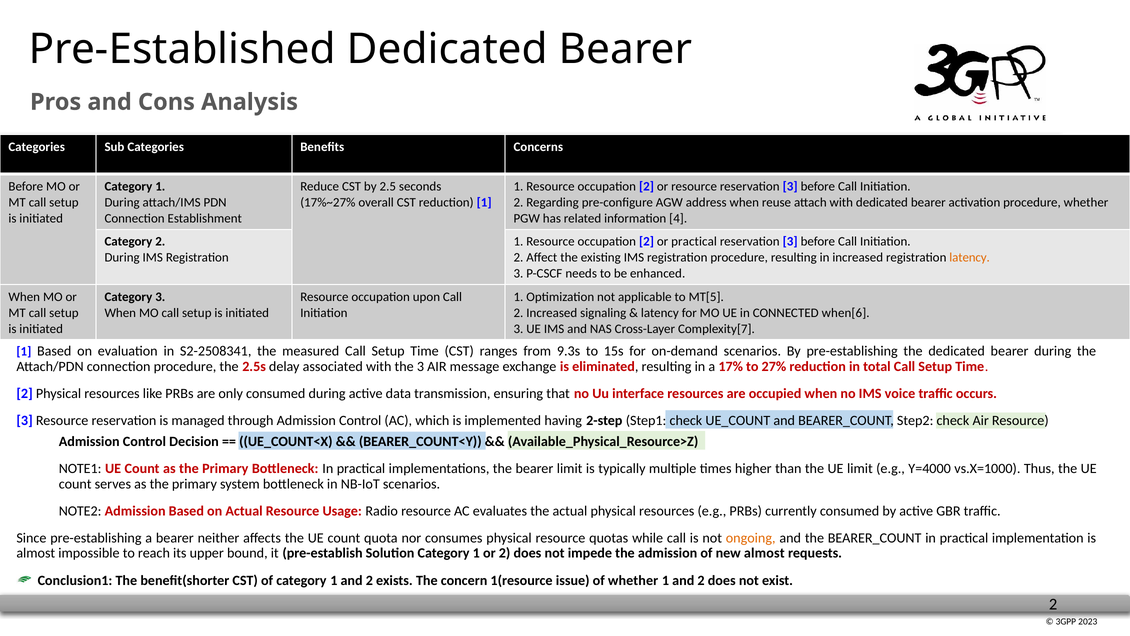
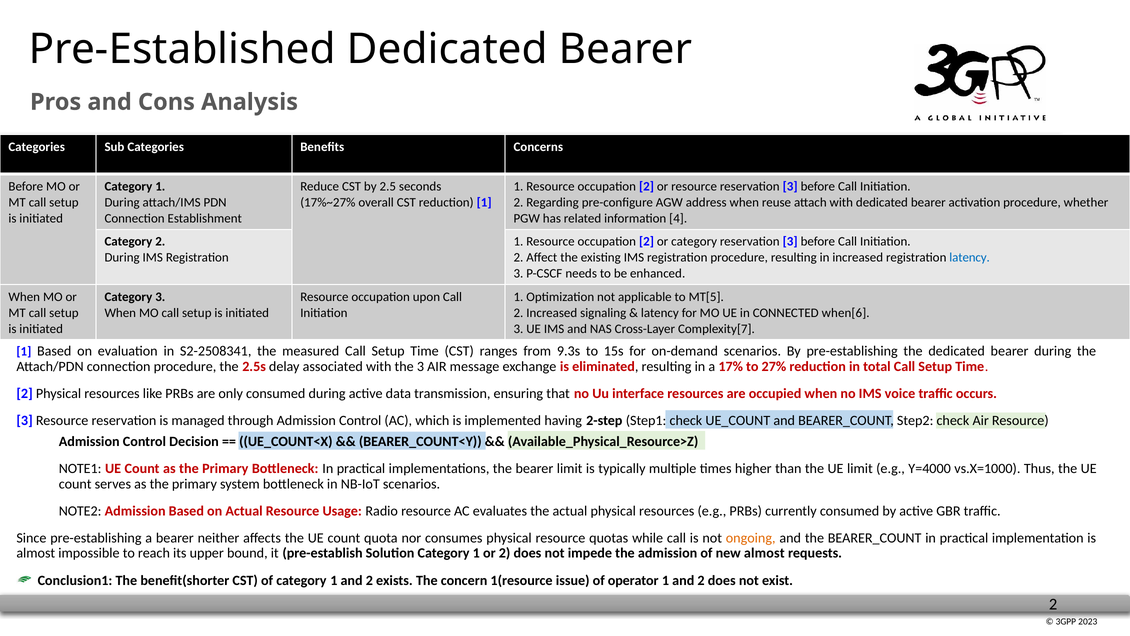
or practical: practical -> category
latency at (970, 258) colour: orange -> blue
of whether: whether -> operator
